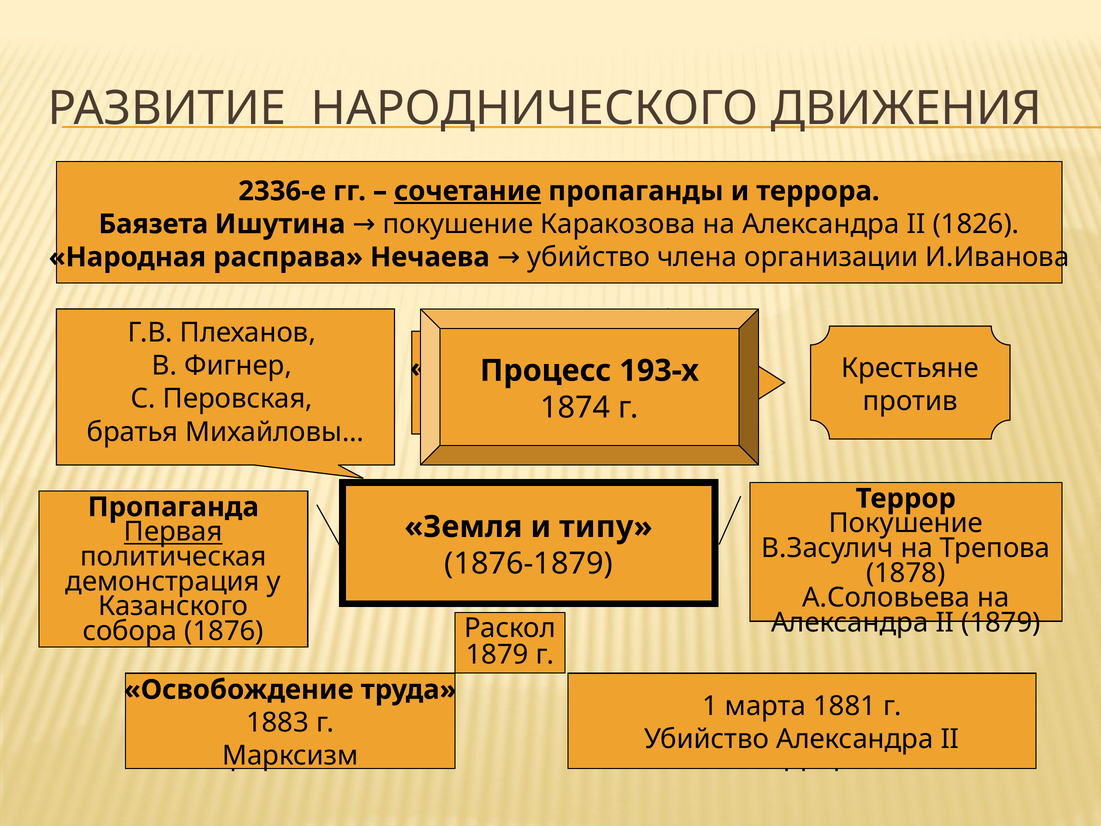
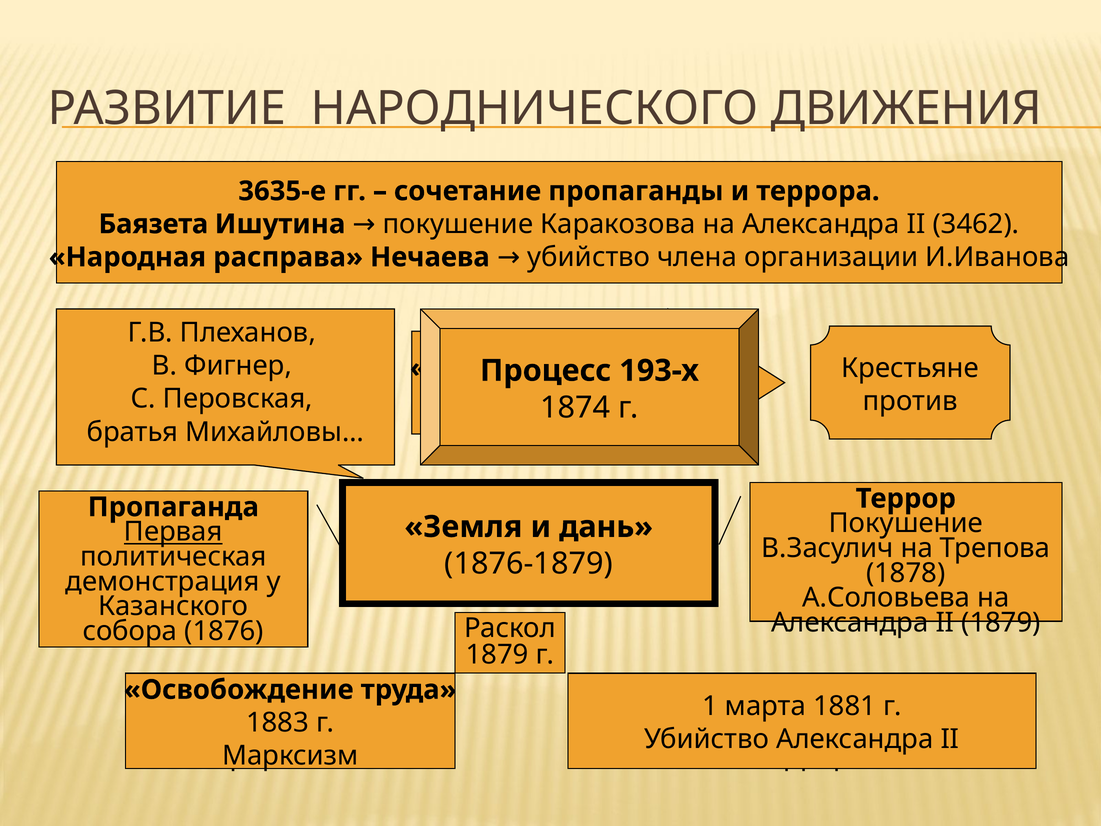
2336-е: 2336-е -> 3635-е
сочетание underline: present -> none
1826: 1826 -> 3462
типу: типу -> дань
